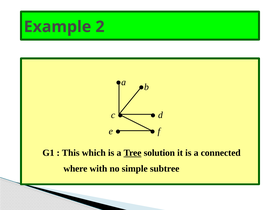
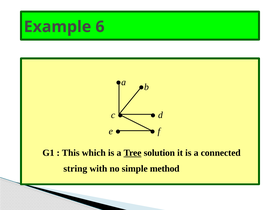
2: 2 -> 6
where: where -> string
subtree: subtree -> method
